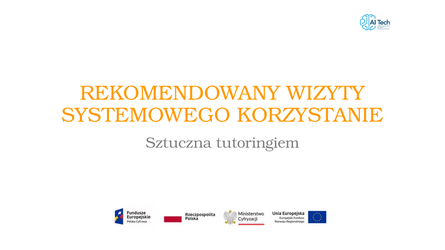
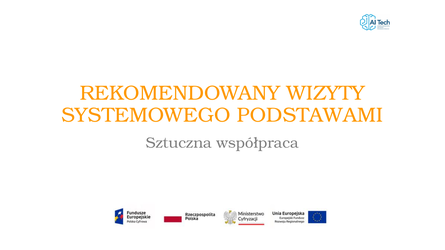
KORZYSTANIE: KORZYSTANIE -> PODSTAWAMI
tutoringiem: tutoringiem -> współpraca
